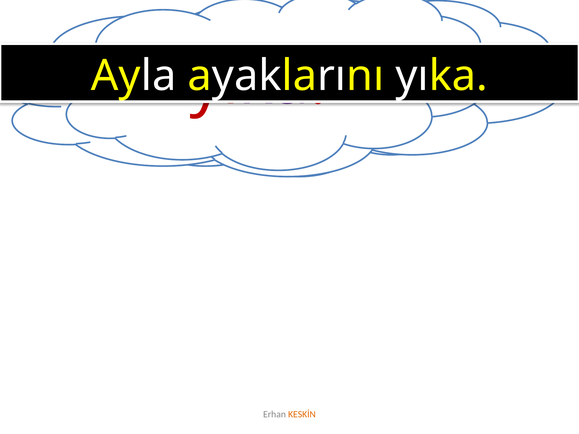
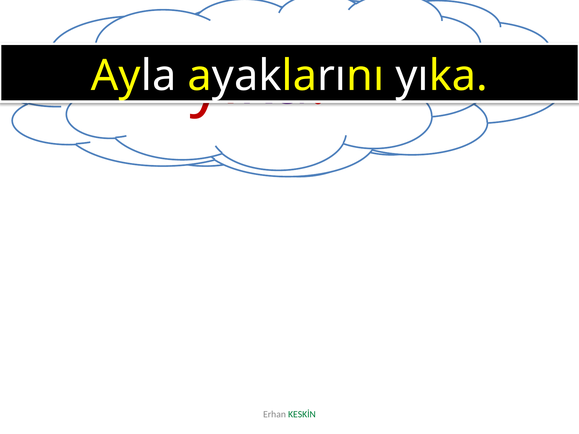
KESKİN colour: orange -> green
